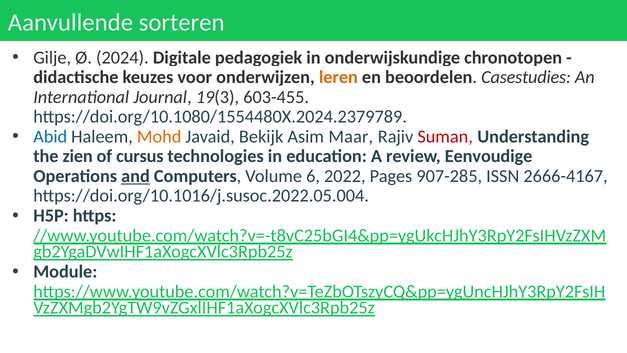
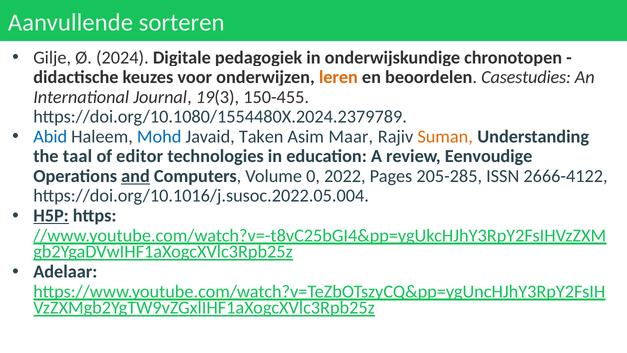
603-455: 603-455 -> 150-455
Mohd colour: orange -> blue
Bekijk: Bekijk -> Taken
Suman colour: red -> orange
zien: zien -> taal
cursus: cursus -> editor
6: 6 -> 0
907-285: 907-285 -> 205-285
2666-4167: 2666-4167 -> 2666-4122
H5P underline: none -> present
Module: Module -> Adelaar
